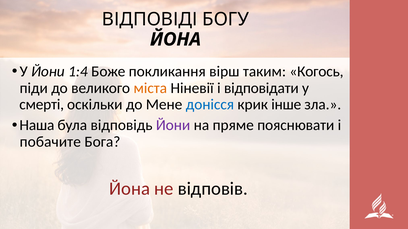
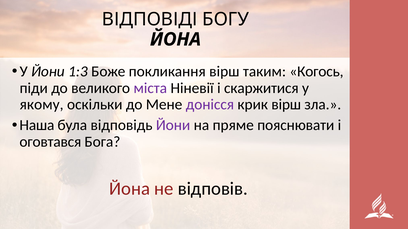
1:4: 1:4 -> 1:3
міста colour: orange -> purple
відповідати: відповідати -> скаржитися
смерті: смерті -> якому
донісся colour: blue -> purple
крик інше: інше -> вірш
побачите: побачите -> оговтався
